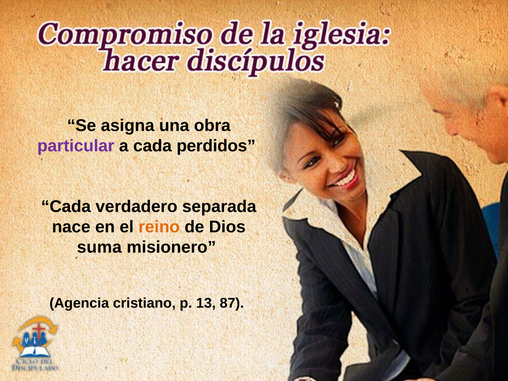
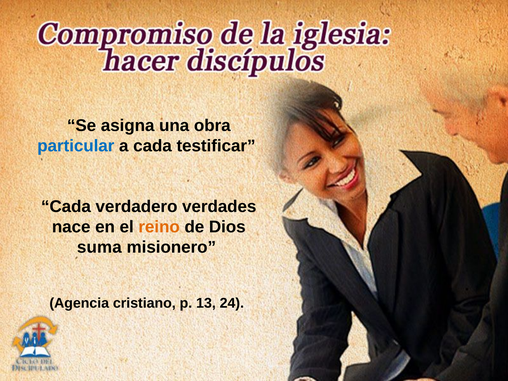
particular colour: purple -> blue
perdidos: perdidos -> testificar
separada: separada -> verdades
87: 87 -> 24
